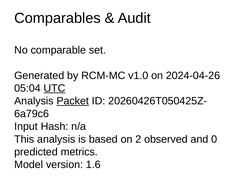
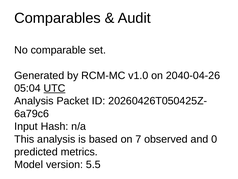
2024-04-26: 2024-04-26 -> 2040-04-26
Packet underline: present -> none
2: 2 -> 7
1.6: 1.6 -> 5.5
